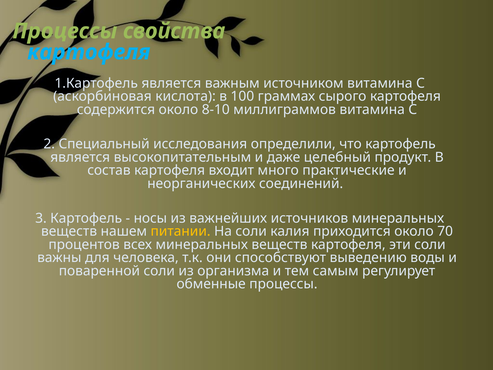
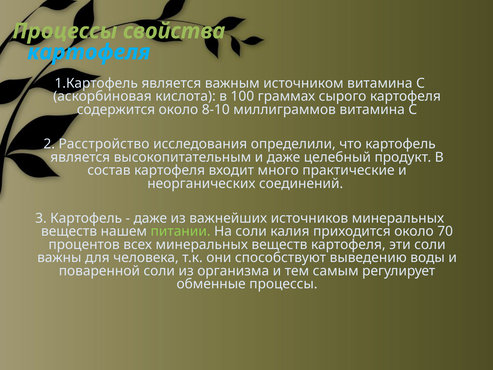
Специальный: Специальный -> Расстройство
носы at (150, 218): носы -> даже
питании colour: yellow -> light green
